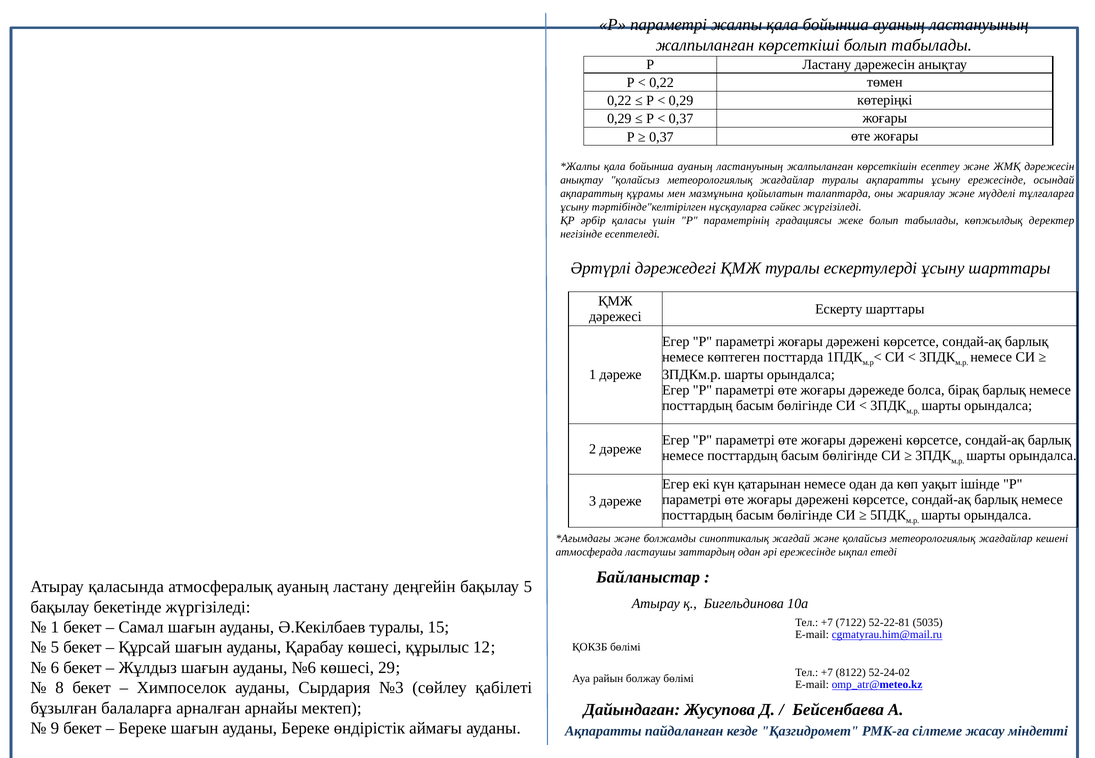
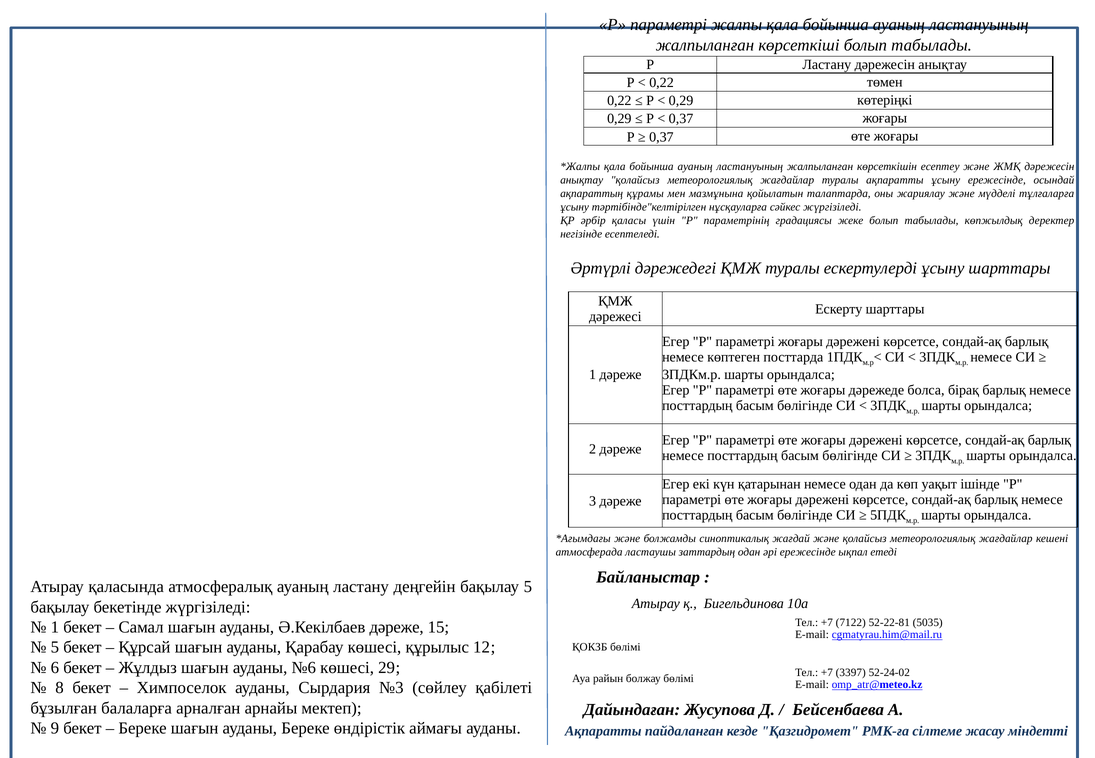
Ә.Кекілбаев туралы: туралы -> дәреже
8122: 8122 -> 3397
